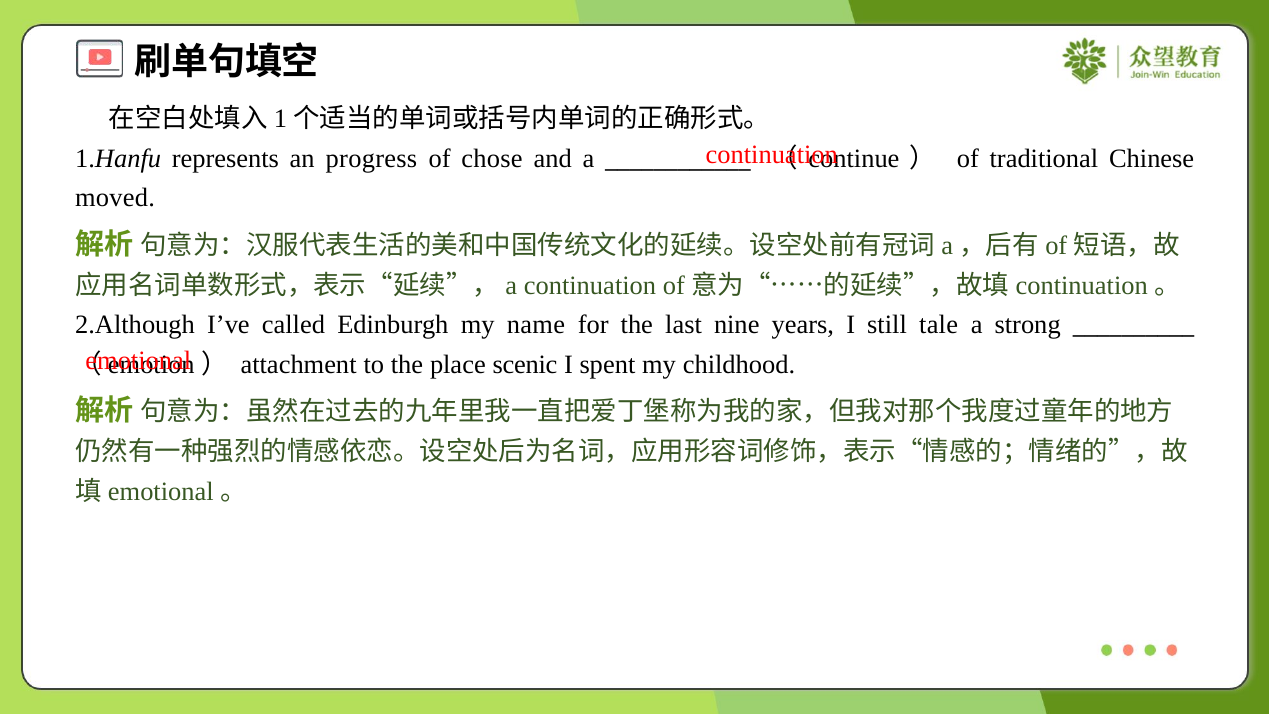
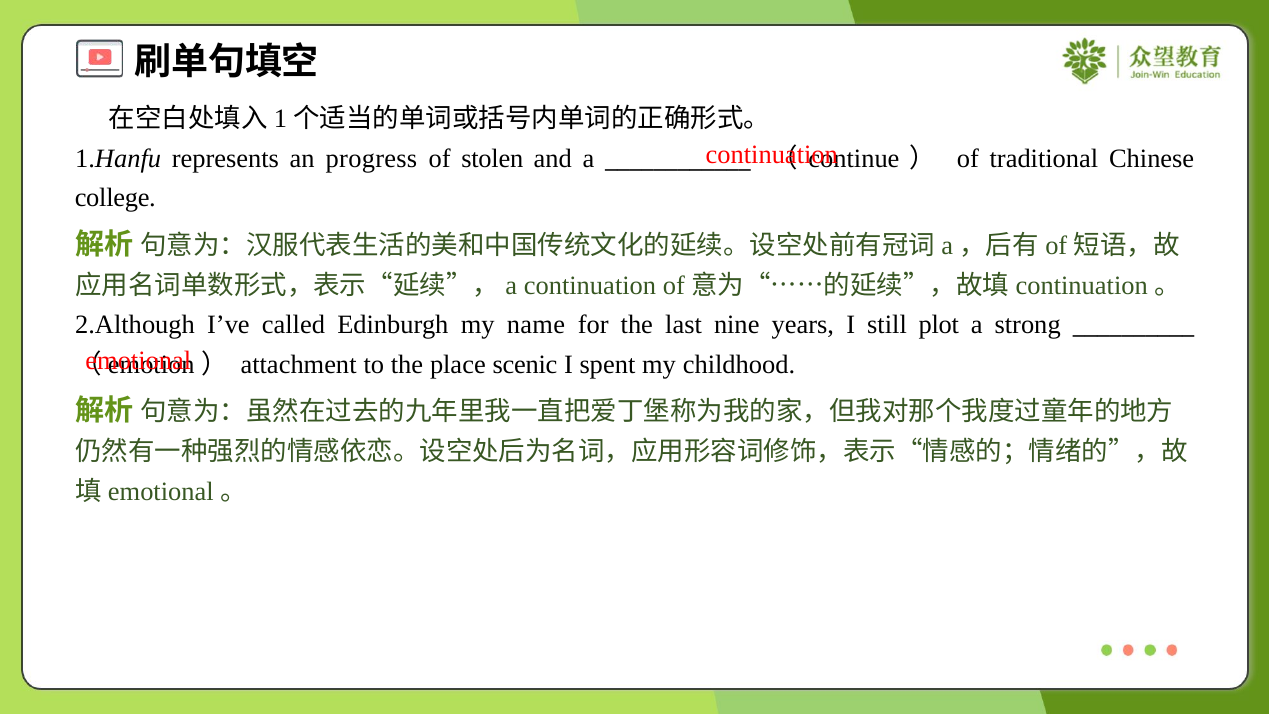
chose: chose -> stolen
moved: moved -> college
tale: tale -> plot
